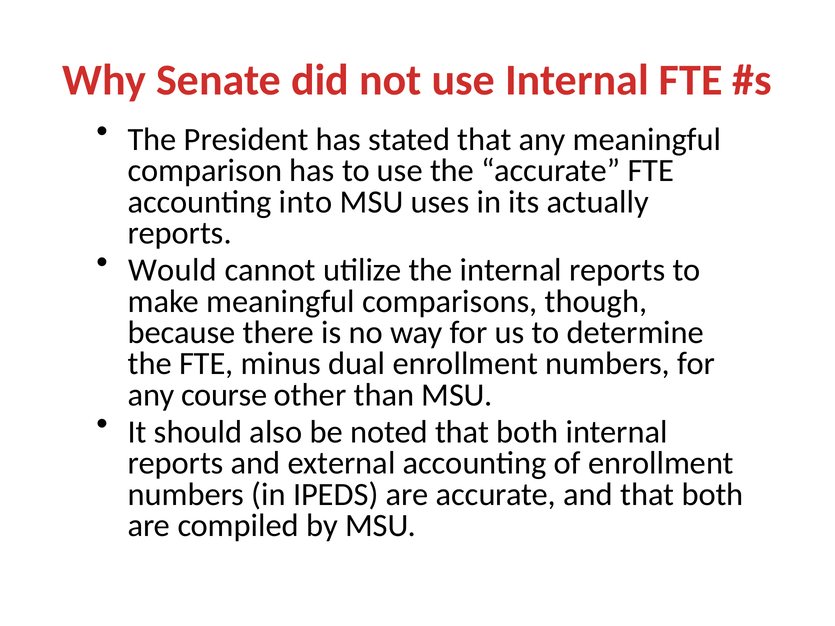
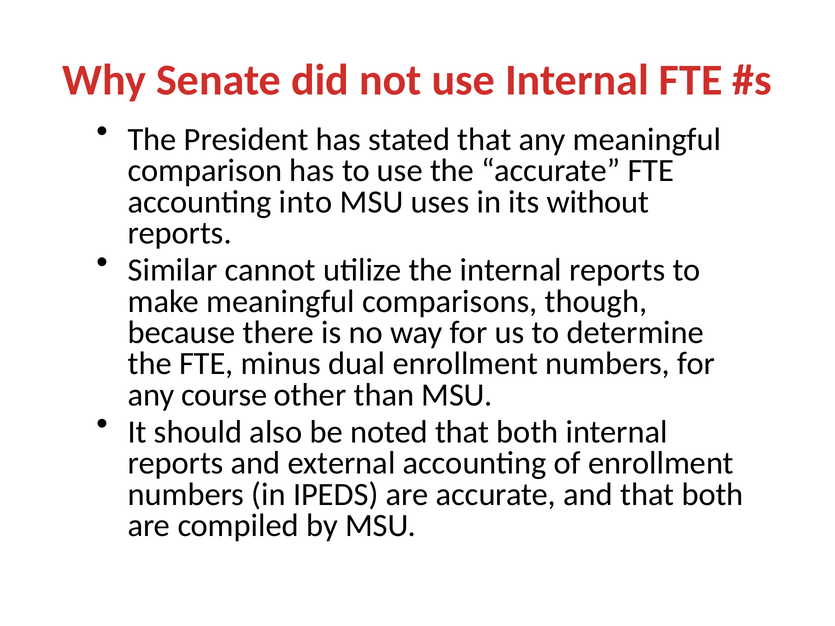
actually: actually -> without
Would: Would -> Similar
